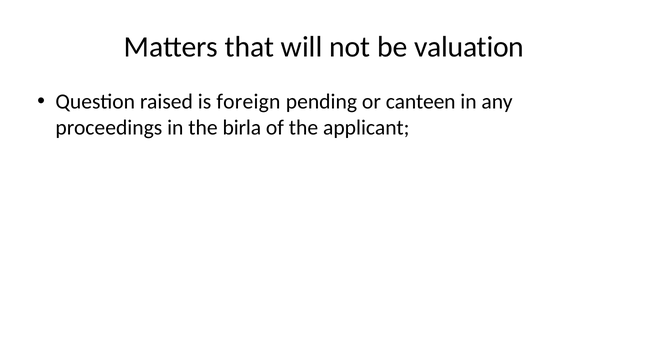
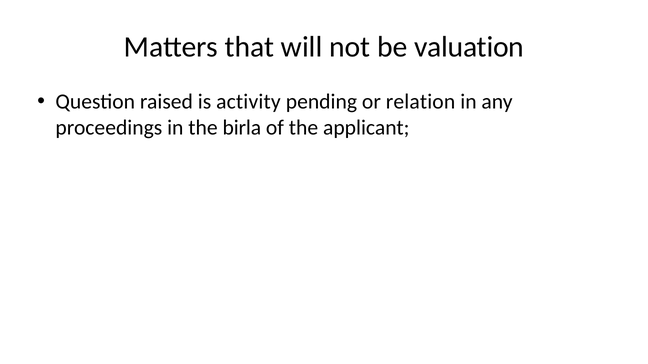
foreign: foreign -> activity
canteen: canteen -> relation
